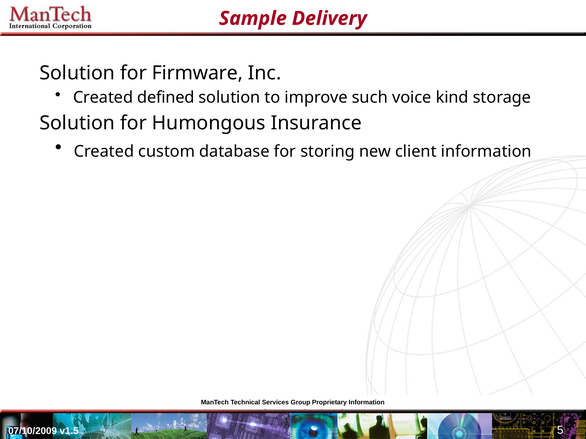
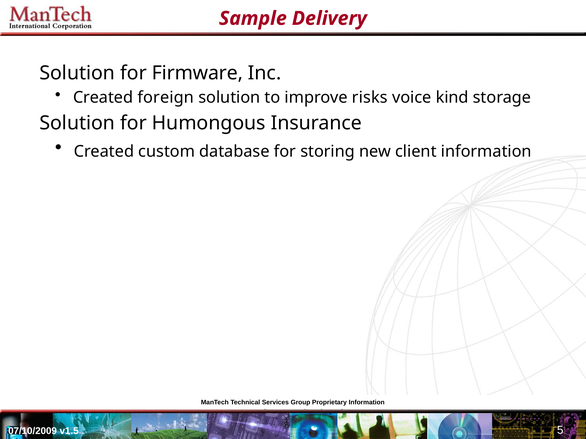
defined: defined -> foreign
such: such -> risks
